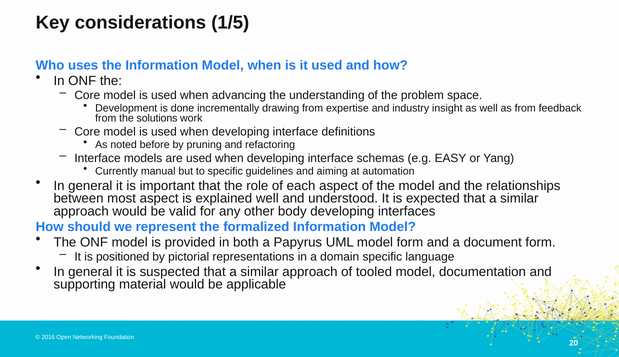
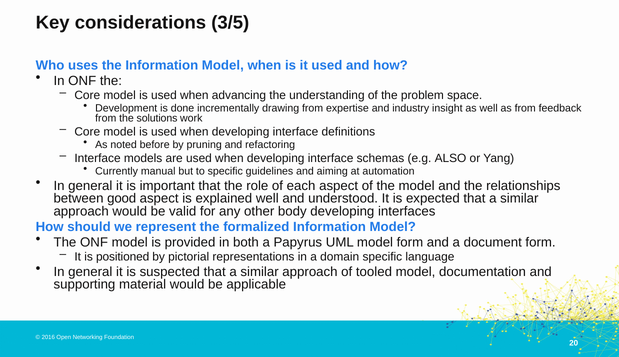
1/5: 1/5 -> 3/5
EASY: EASY -> ALSO
most: most -> good
